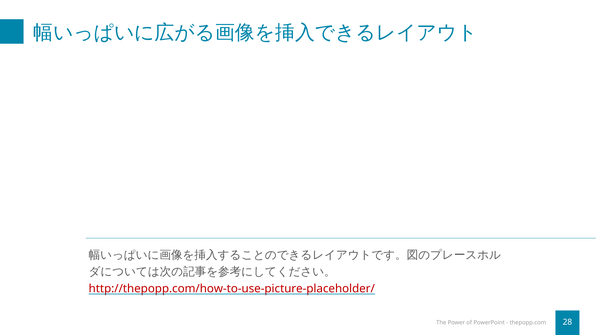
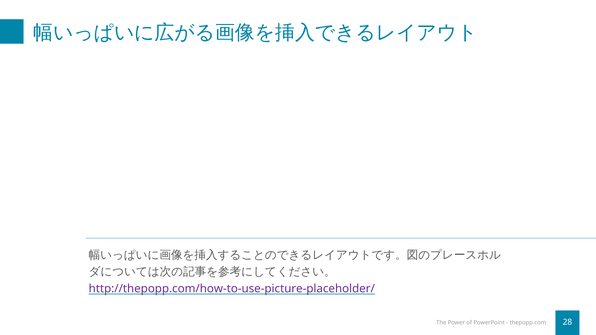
http://thepopp.com/how-to-use-picture-placeholder/ colour: red -> purple
